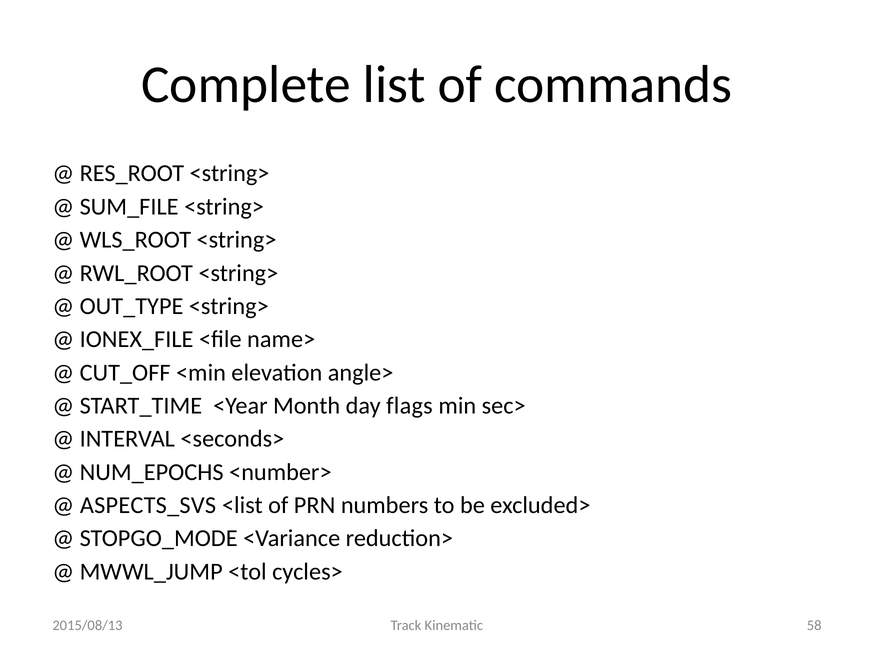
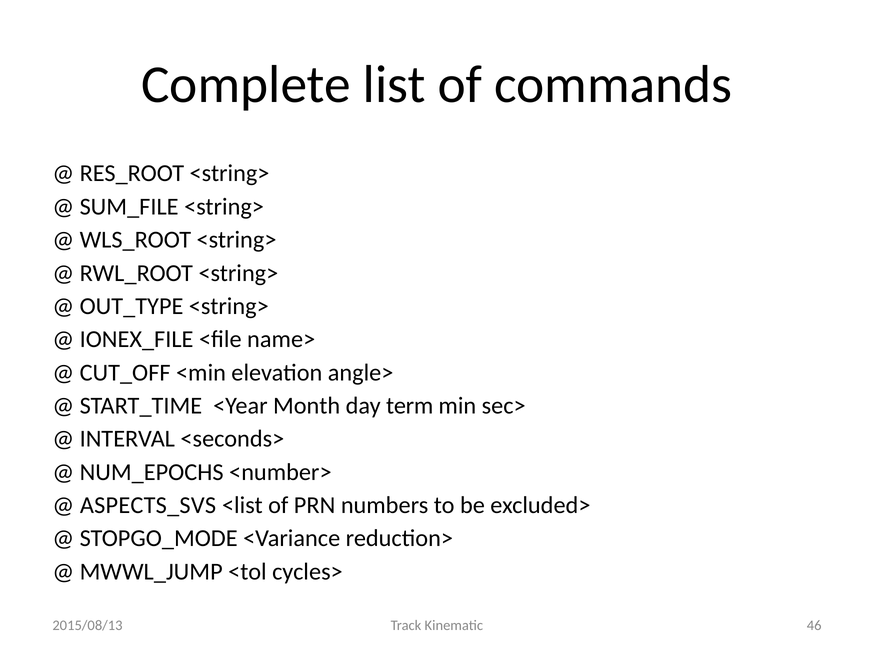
flags: flags -> term
58: 58 -> 46
